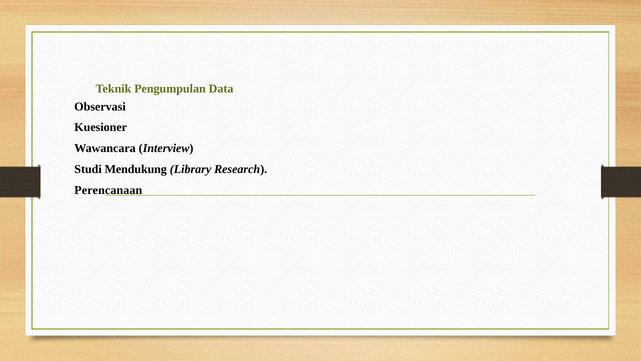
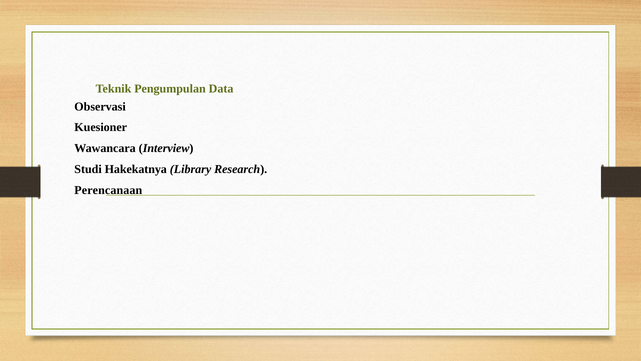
Mendukung: Mendukung -> Hakekatnya
